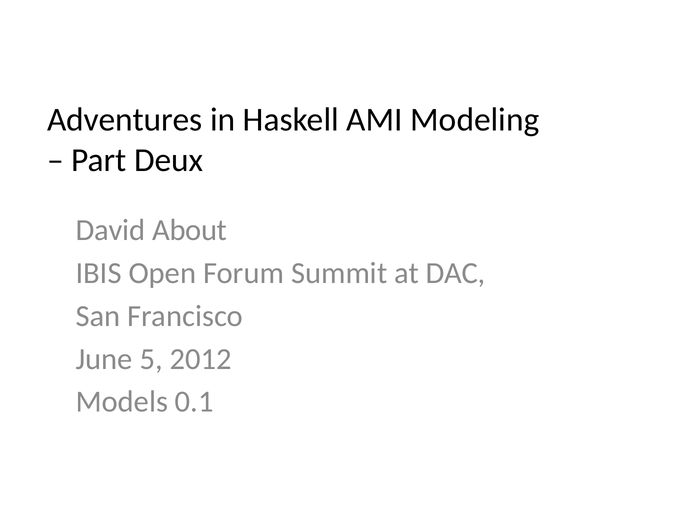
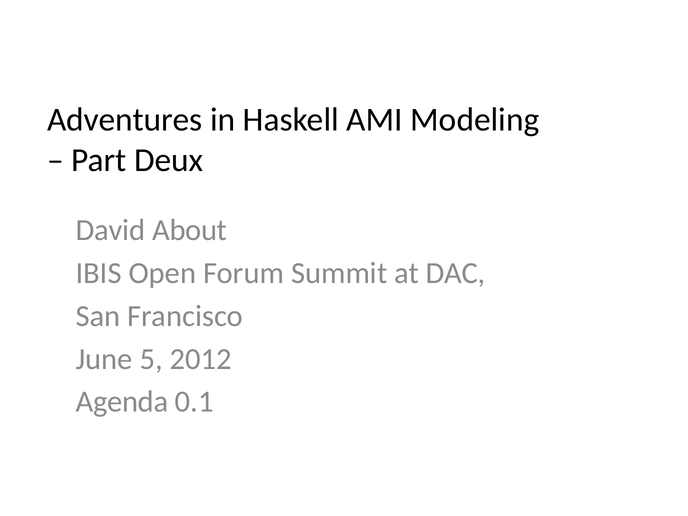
Models: Models -> Agenda
